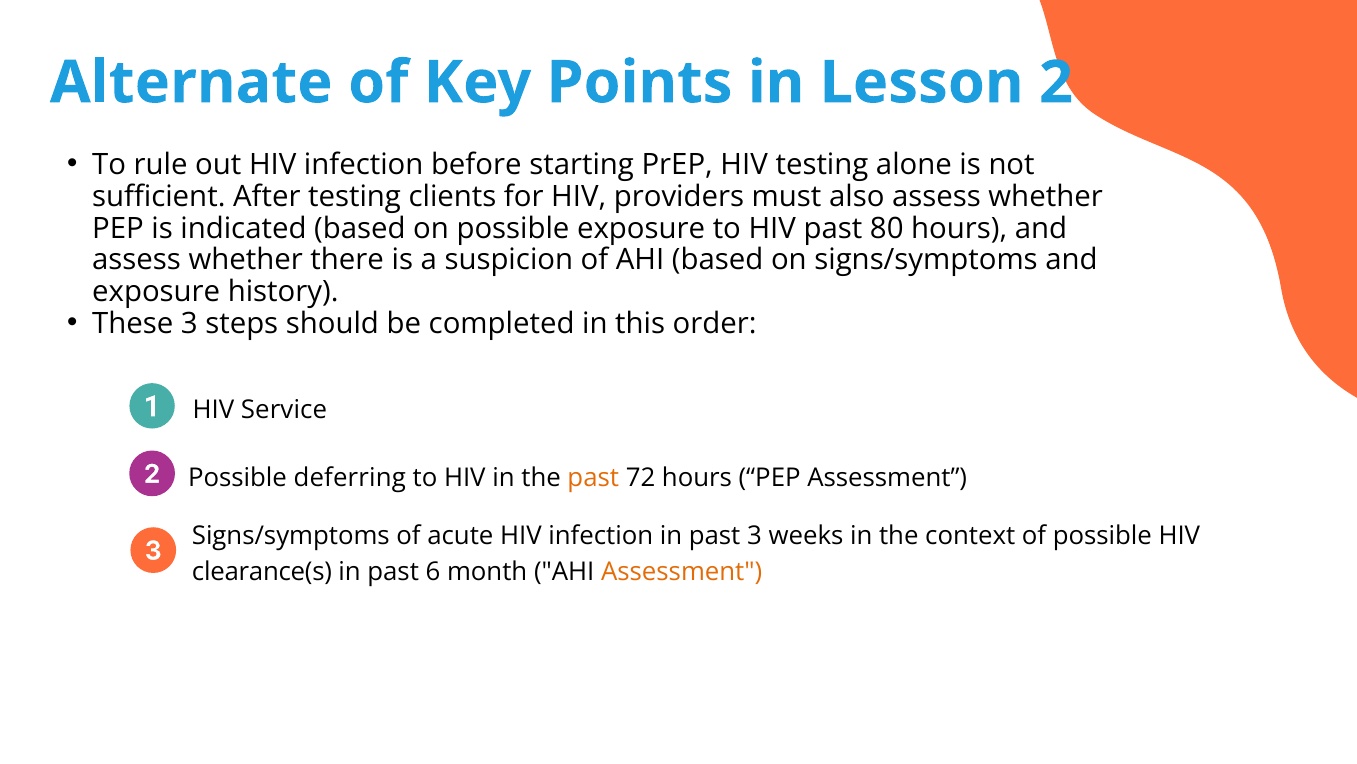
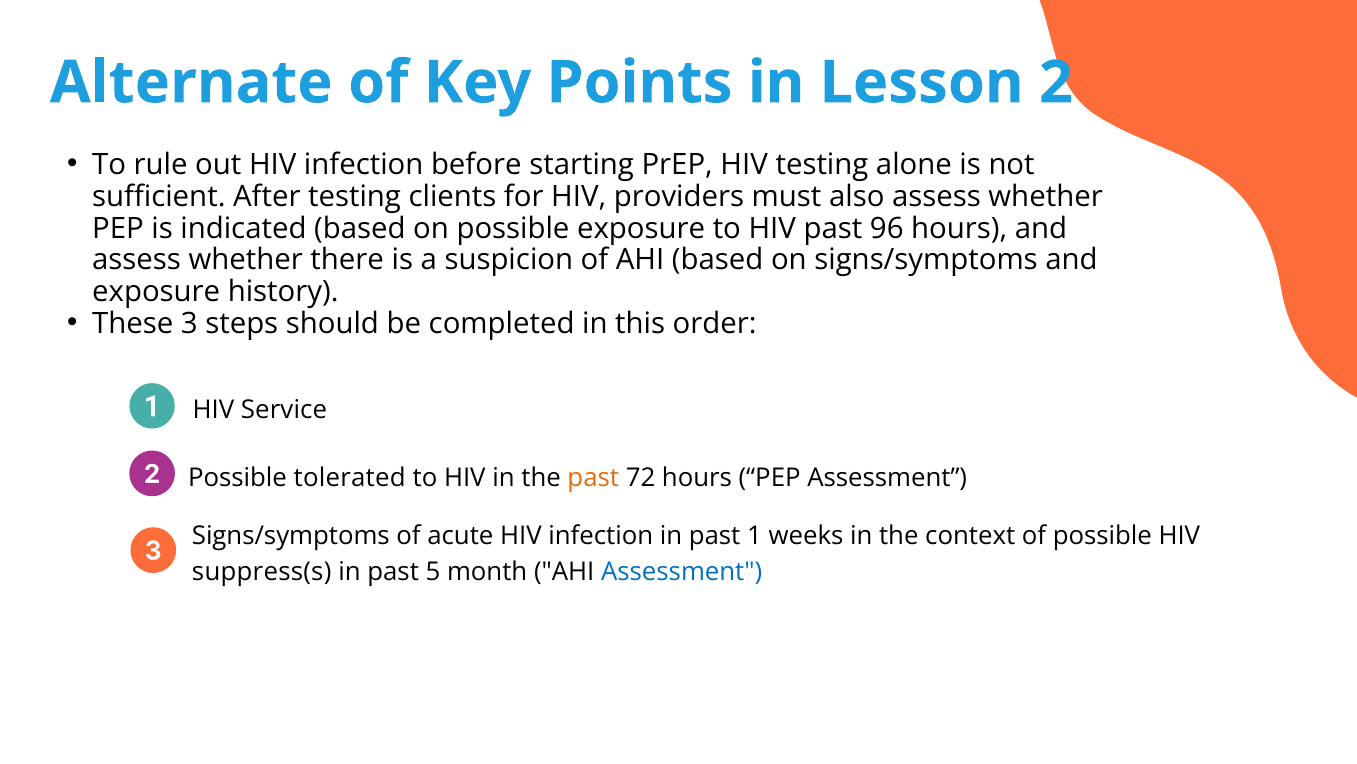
80: 80 -> 96
deferring: deferring -> tolerated
past 3: 3 -> 1
clearance(s: clearance(s -> suppress(s
6: 6 -> 5
Assessment at (682, 572) colour: orange -> blue
